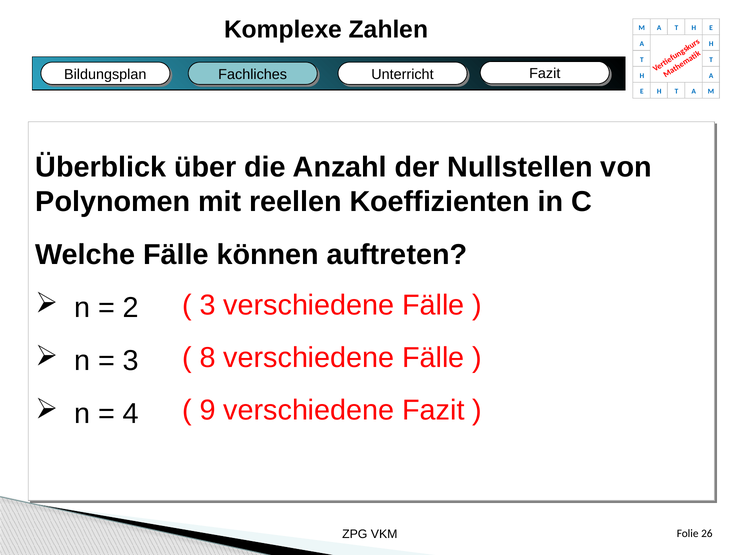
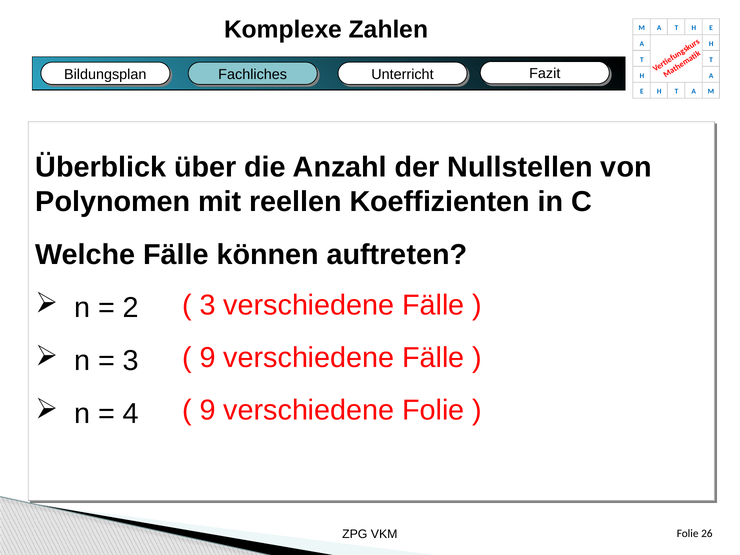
8 at (208, 358): 8 -> 9
verschiedene Fazit: Fazit -> Folie
